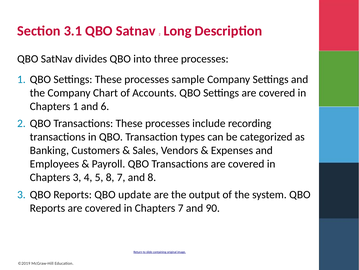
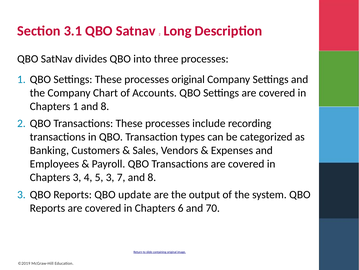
processes sample: sample -> original
1 and 6: 6 -> 8
5 8: 8 -> 3
Chapters 7: 7 -> 6
90: 90 -> 70
